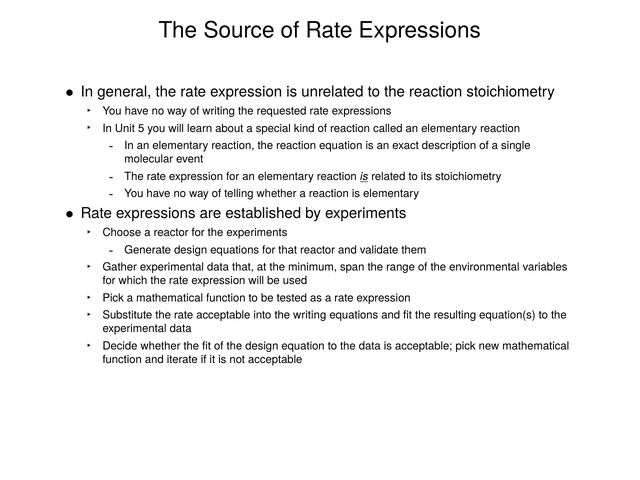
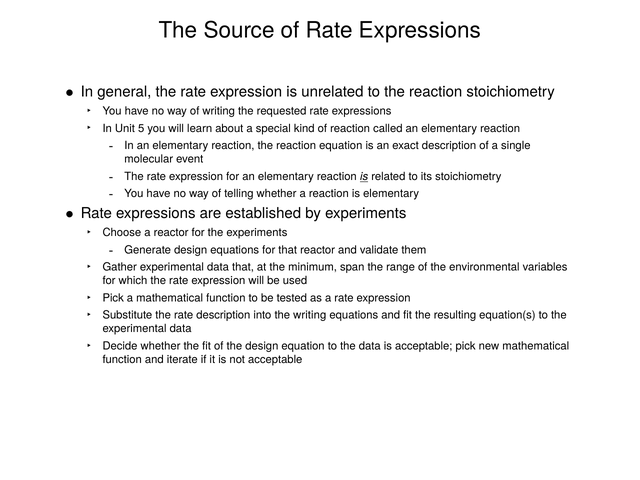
rate acceptable: acceptable -> description
